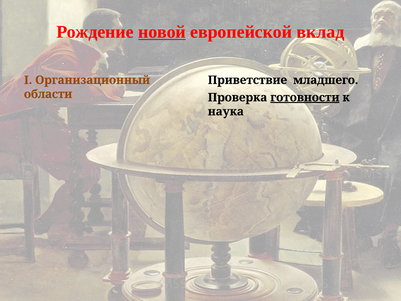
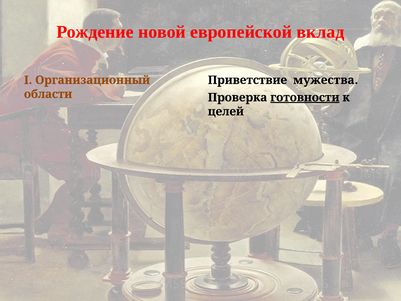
новой underline: present -> none
младшего: младшего -> мужества
наука: наука -> целей
